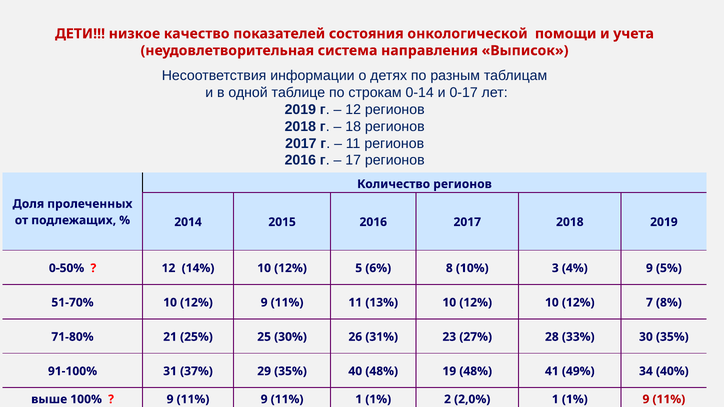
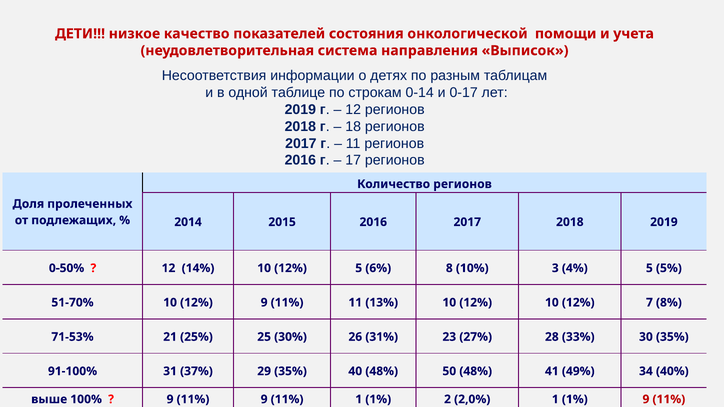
4% 9: 9 -> 5
71-80%: 71-80% -> 71-53%
19: 19 -> 50
